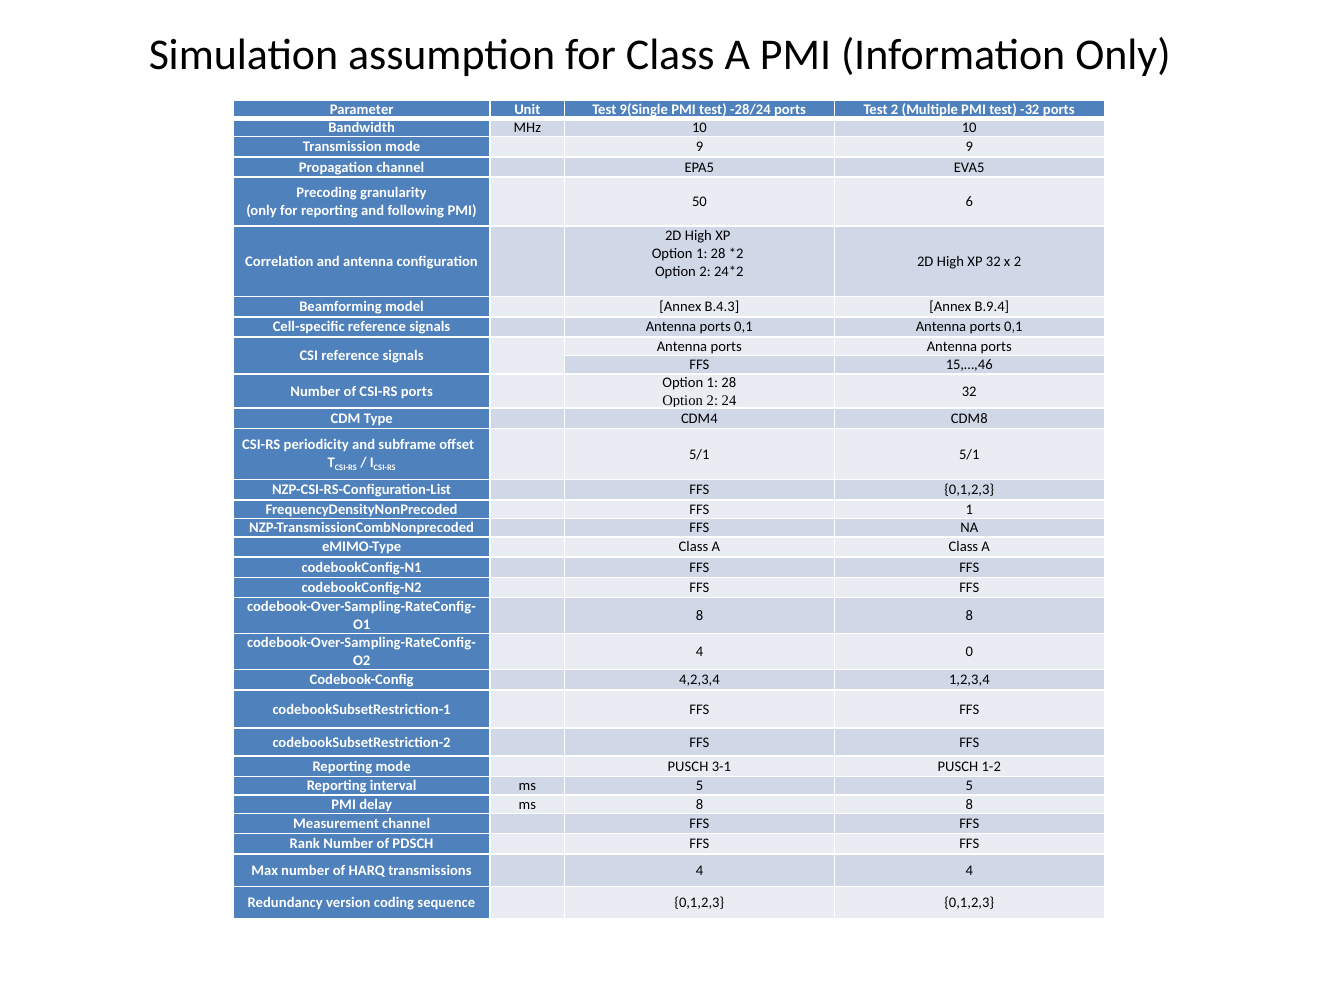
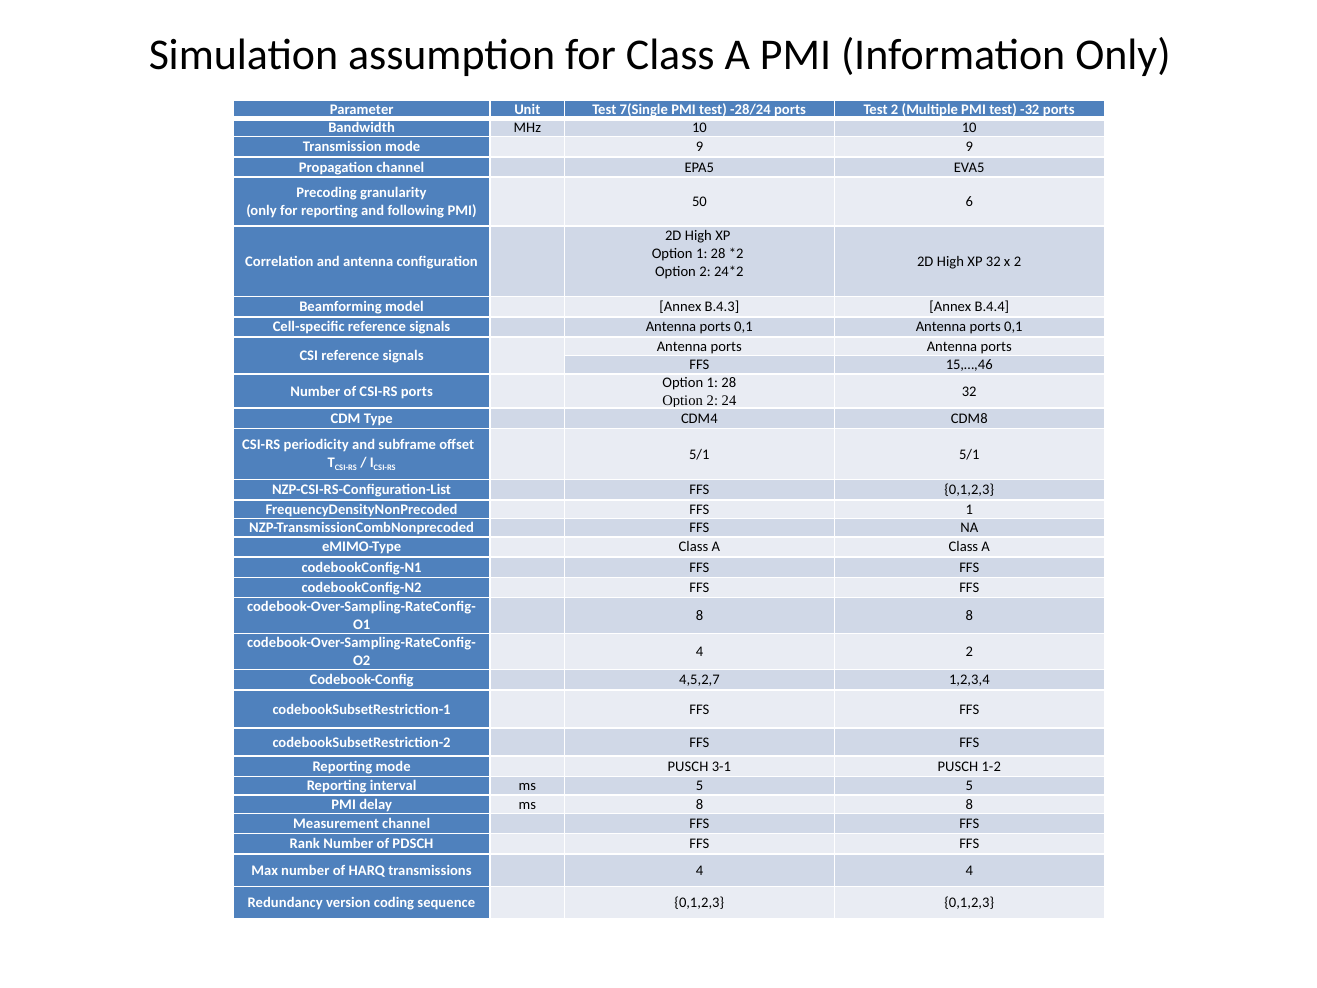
9(Single: 9(Single -> 7(Single
B.9.4: B.9.4 -> B.4.4
4 0: 0 -> 2
4,2,3,4: 4,2,3,4 -> 4,5,2,7
